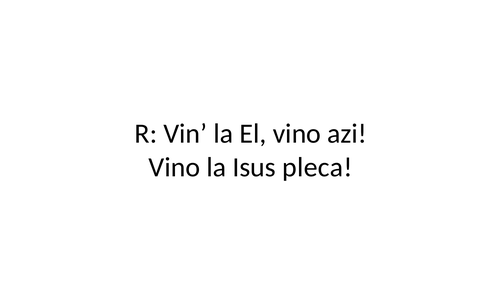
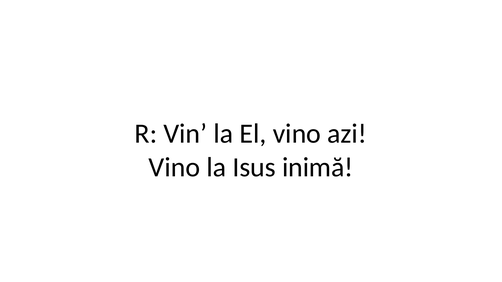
pleca: pleca -> inimă
